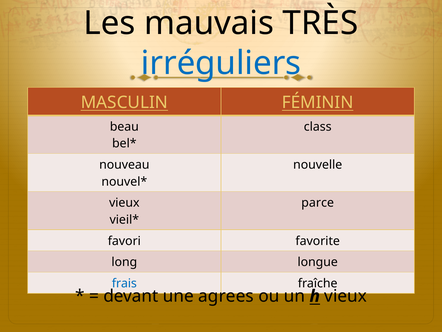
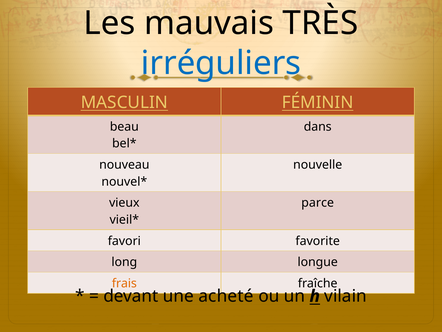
class: class -> dans
frais colour: blue -> orange
agrees: agrees -> acheté
h vieux: vieux -> vilain
